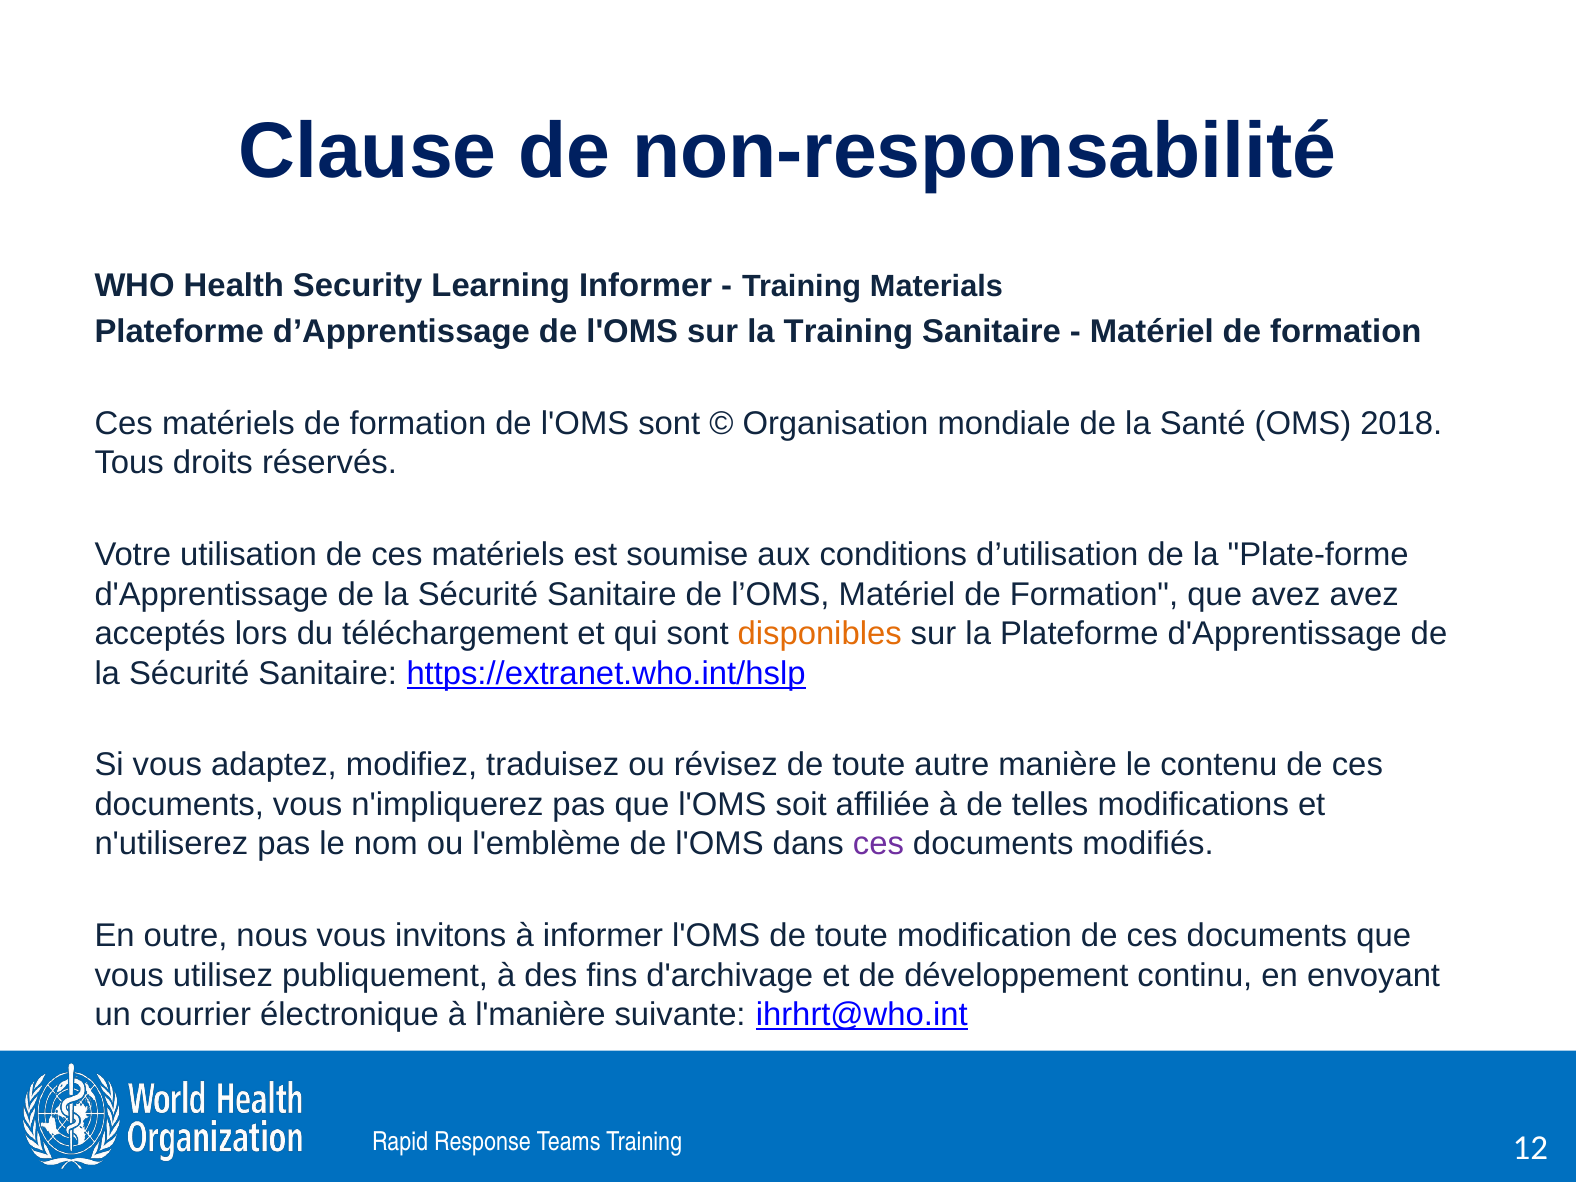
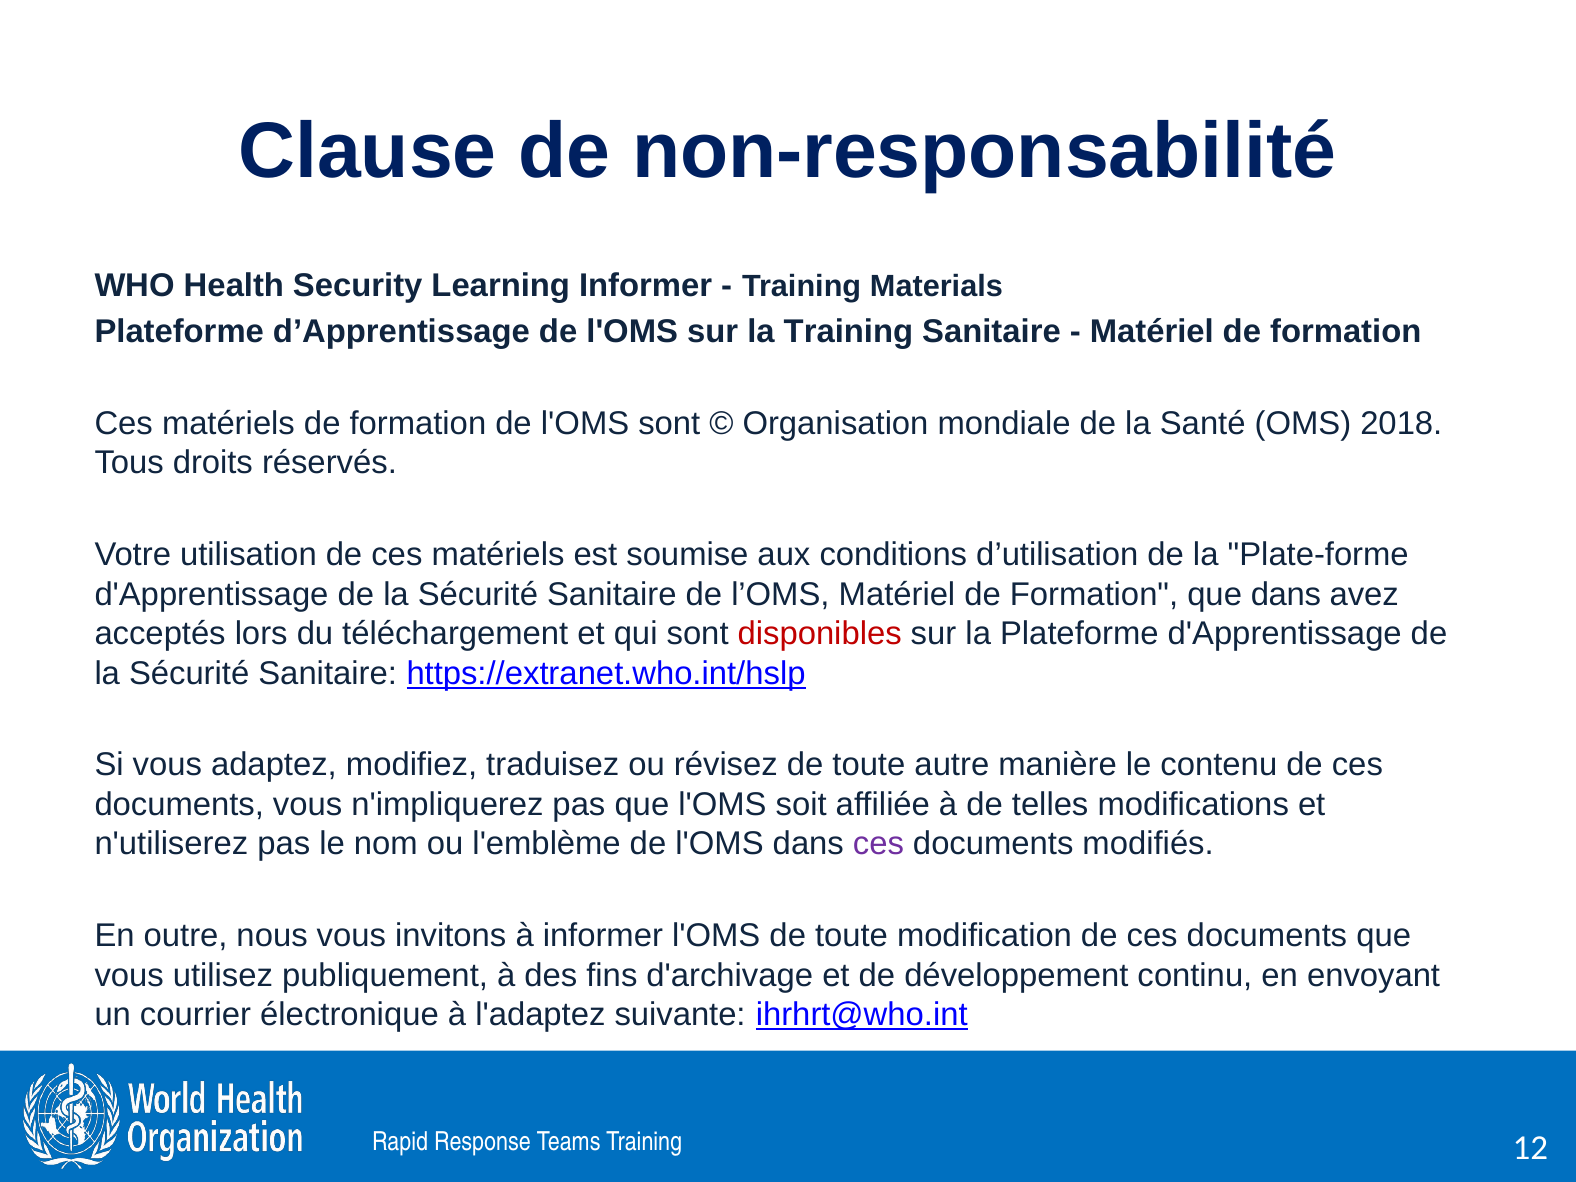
que avez: avez -> dans
disponibles colour: orange -> red
l'manière: l'manière -> l'adaptez
